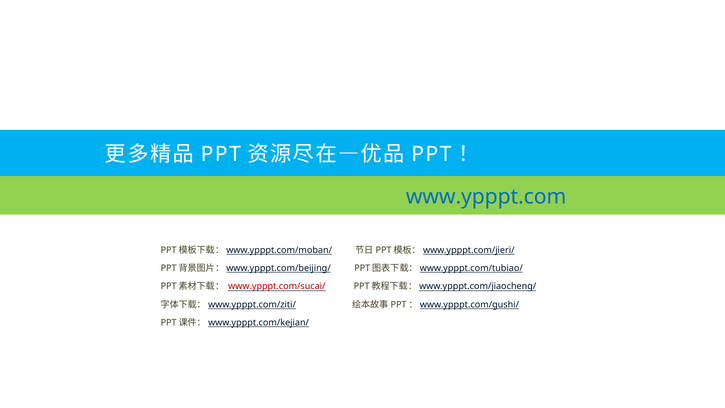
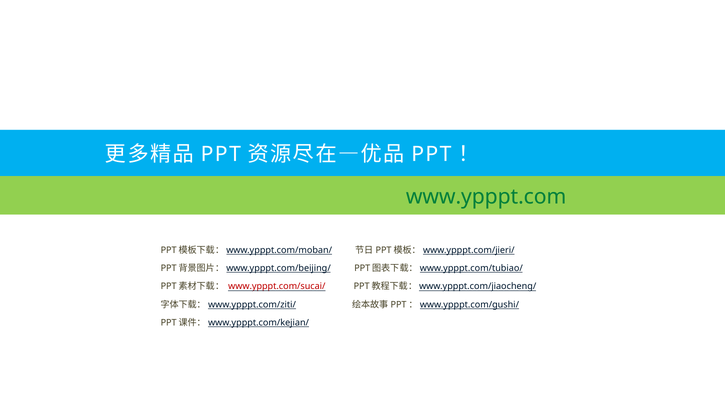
www.ypppt.com colour: blue -> green
